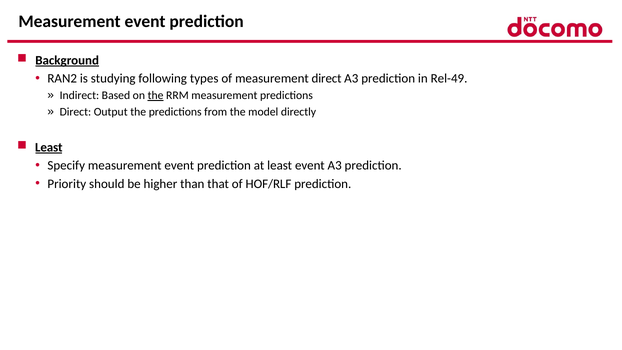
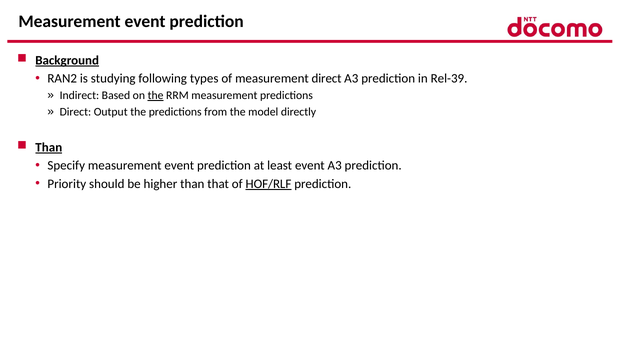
Rel-49: Rel-49 -> Rel-39
Least at (49, 147): Least -> Than
HOF/RLF underline: none -> present
